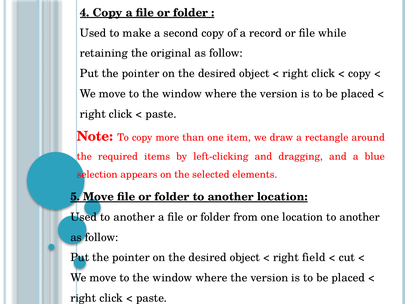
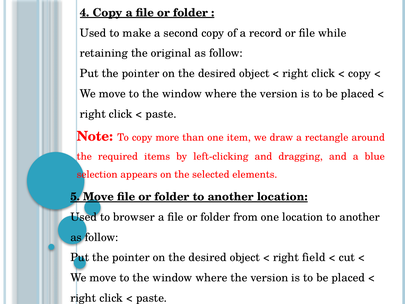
Used to another: another -> browser
